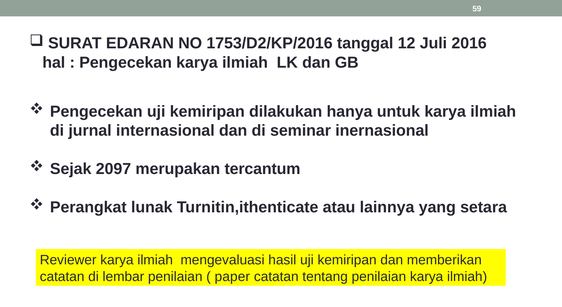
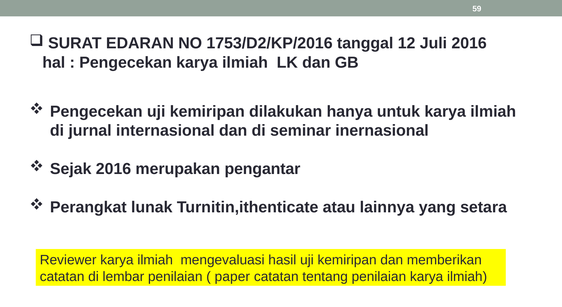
Sejak 2097: 2097 -> 2016
tercantum: tercantum -> pengantar
